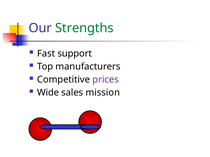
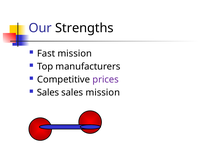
Strengths colour: green -> black
Fast support: support -> mission
Wide at (48, 93): Wide -> Sales
